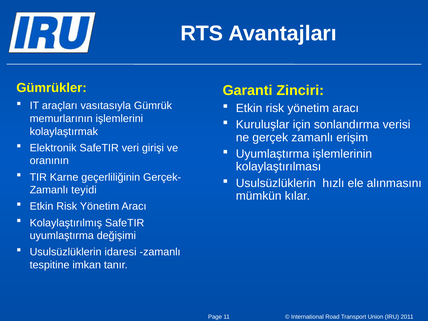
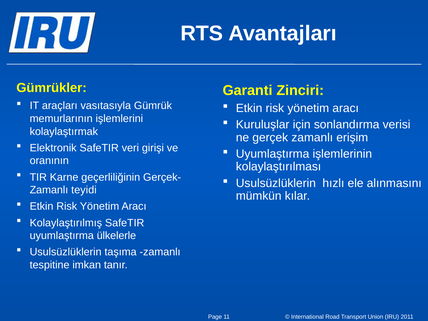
değişimi: değişimi -> ülkelerle
idaresi: idaresi -> taşıma
